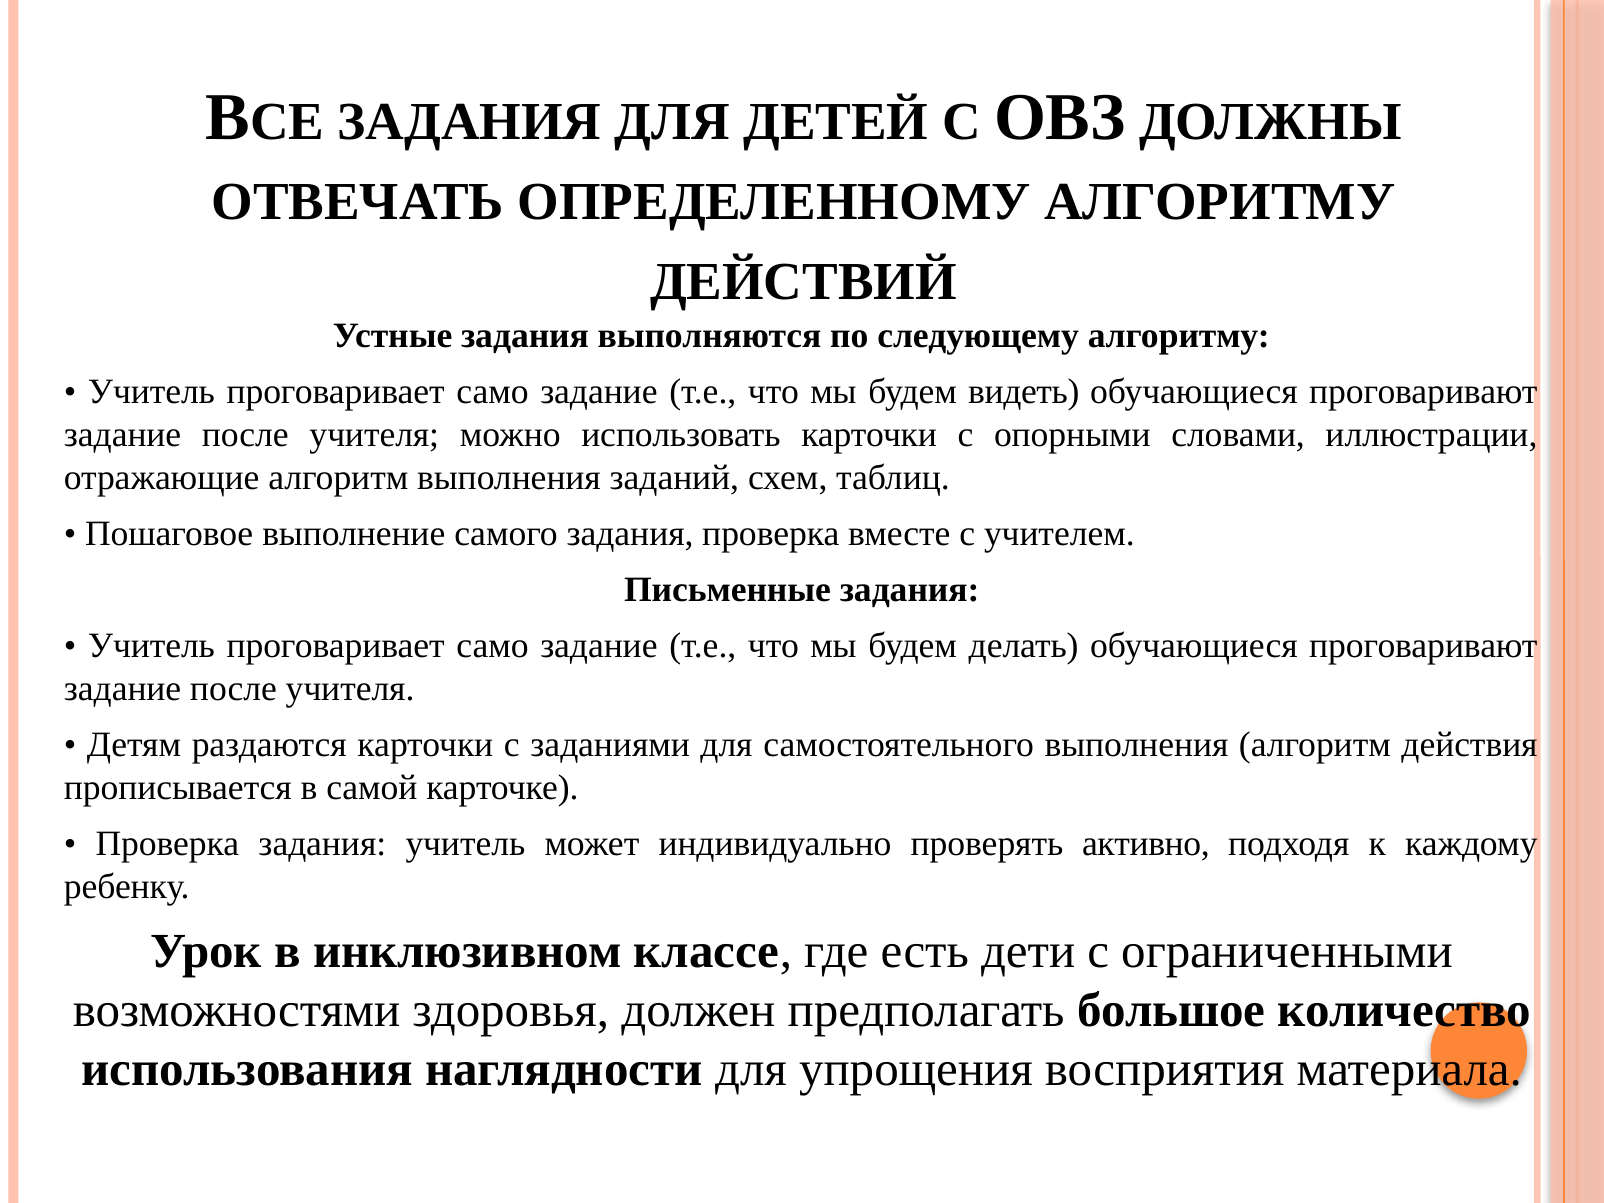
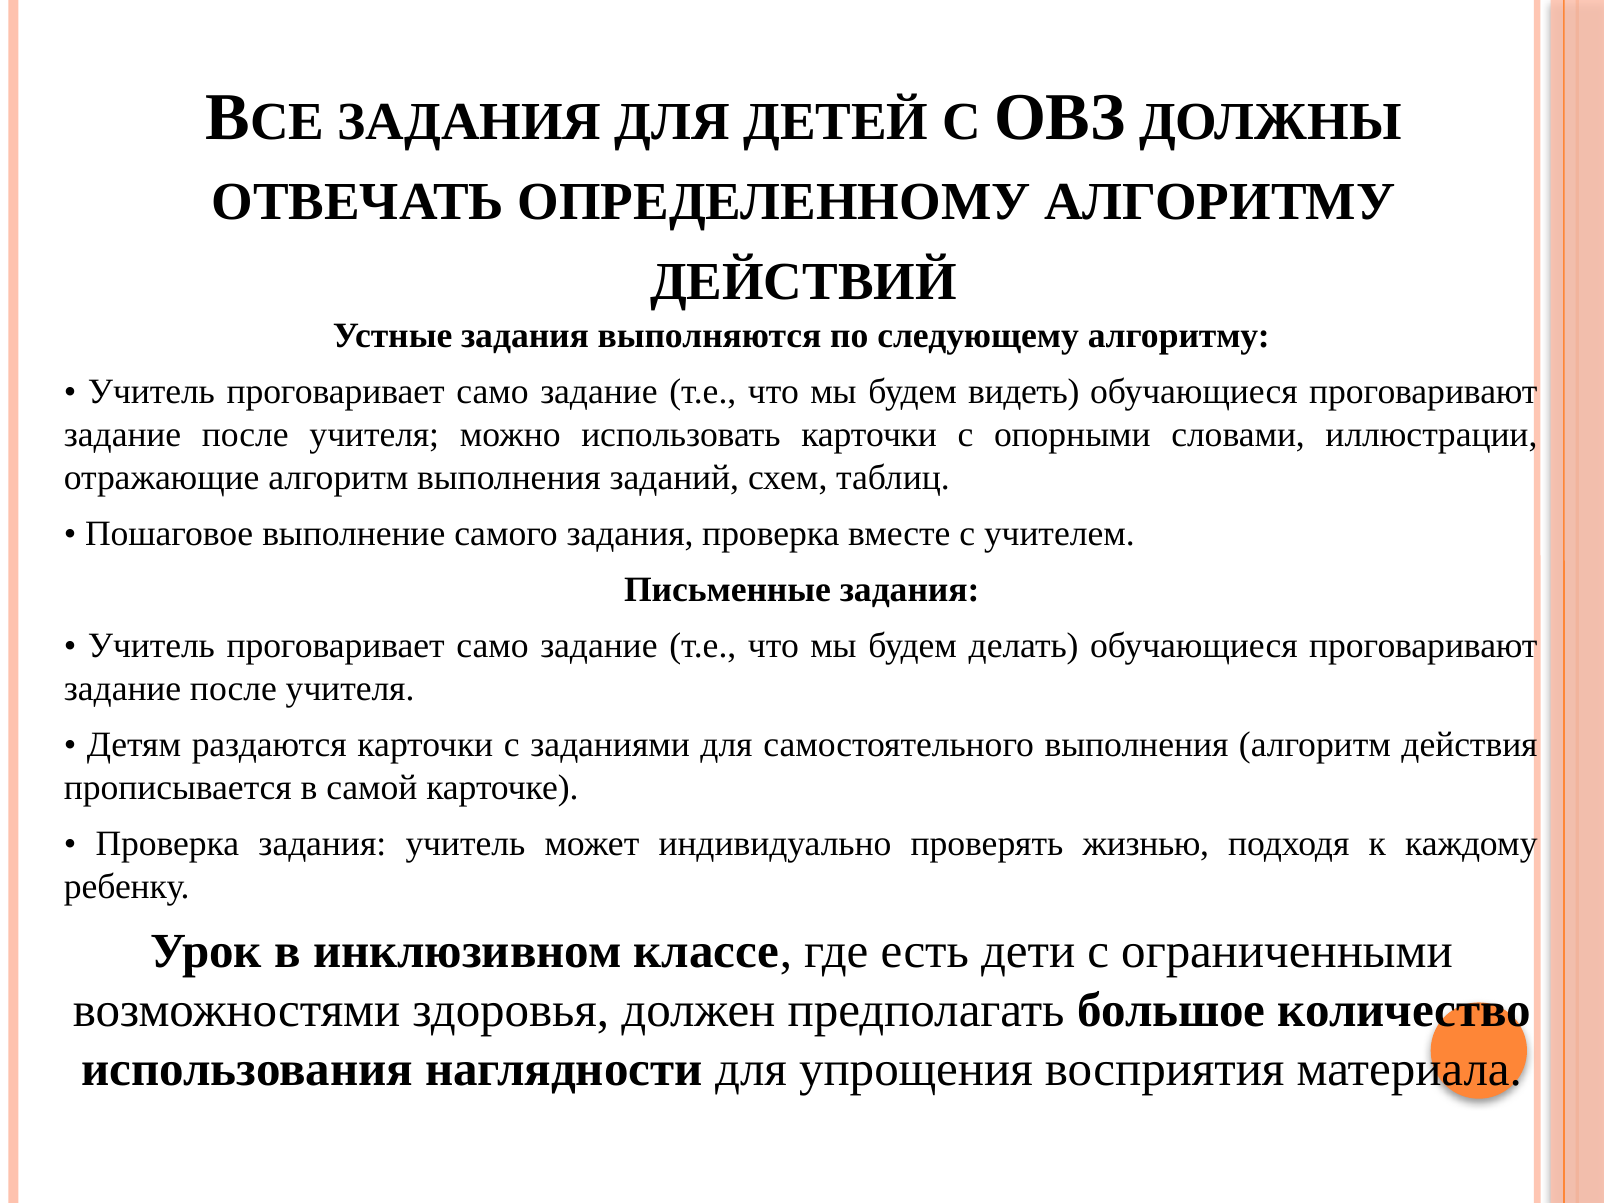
активно: активно -> жизнью
